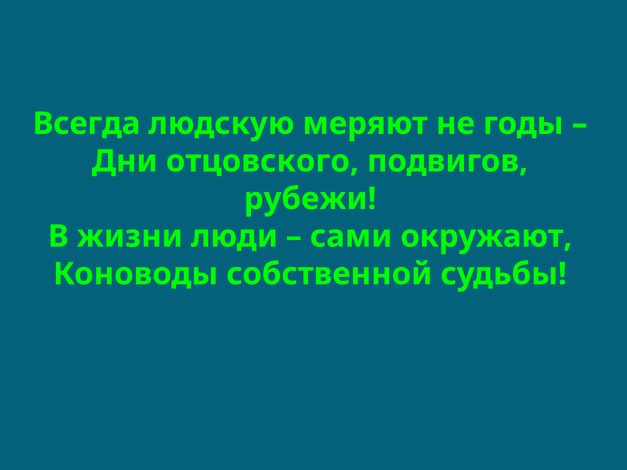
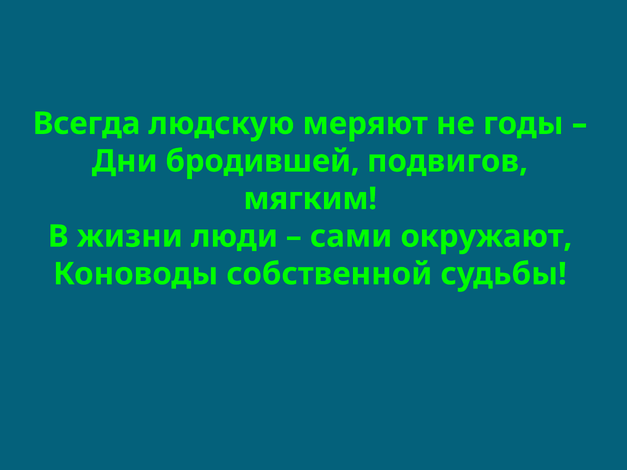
отцовского: отцовского -> бродившей
рубежи: рубежи -> мягким
